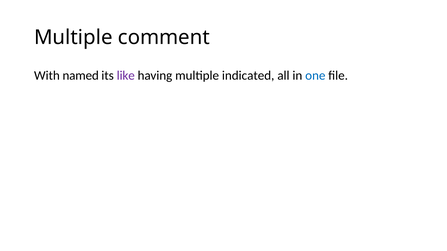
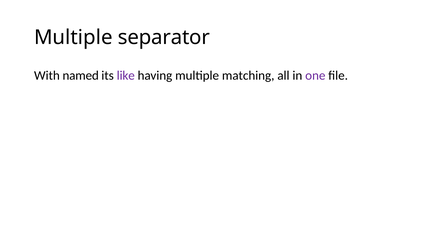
comment: comment -> separator
indicated: indicated -> matching
one colour: blue -> purple
